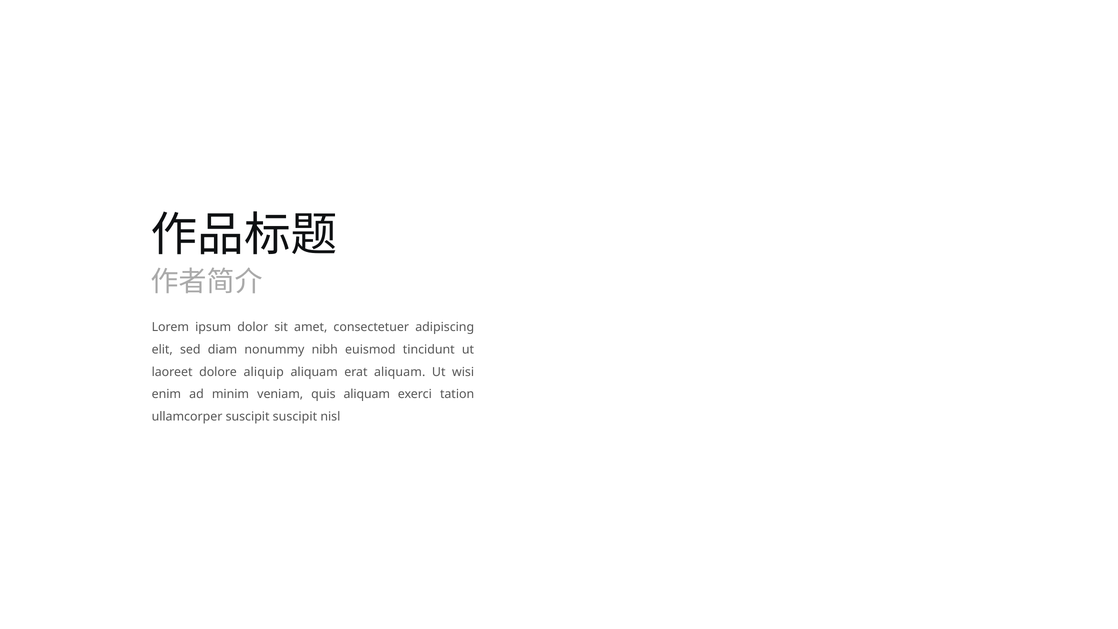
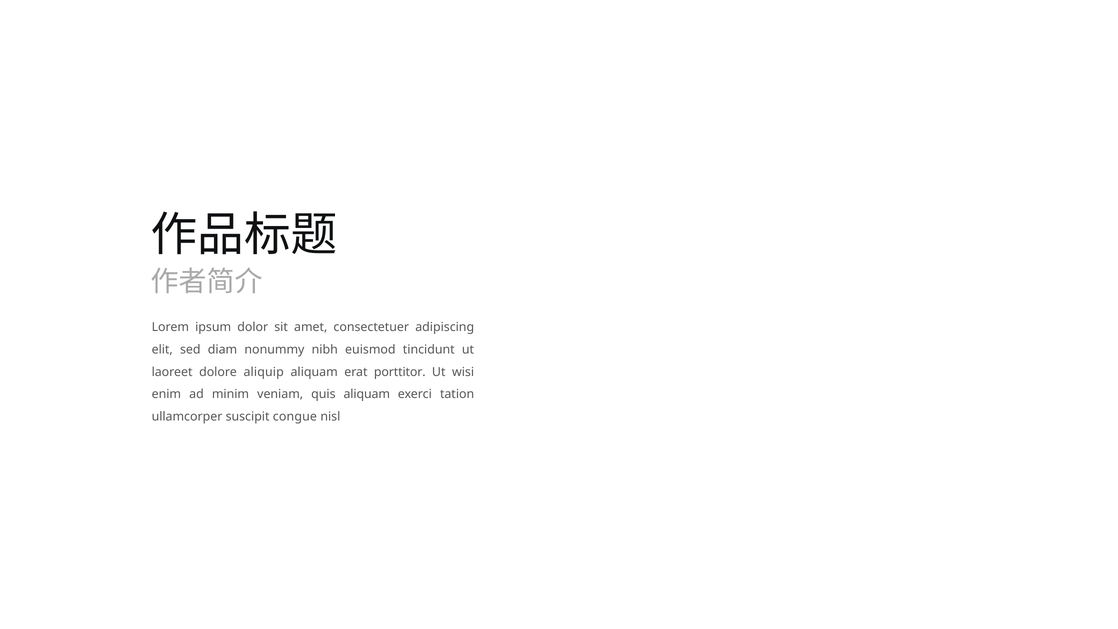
erat aliquam: aliquam -> porttitor
suscipit suscipit: suscipit -> congue
